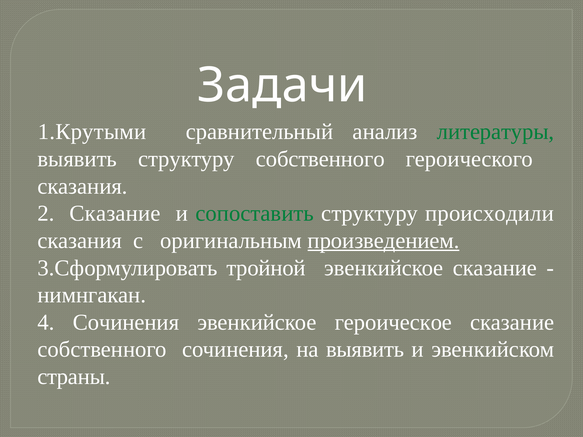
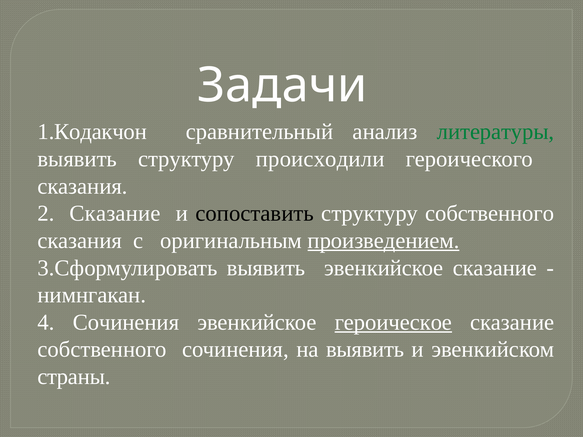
1.Крутыми: 1.Крутыми -> 1.Кодакчон
структуру собственного: собственного -> происходили
сопоставить colour: green -> black
структуру происходили: происходили -> собственного
3.Сформулировать тройной: тройной -> выявить
героическое underline: none -> present
